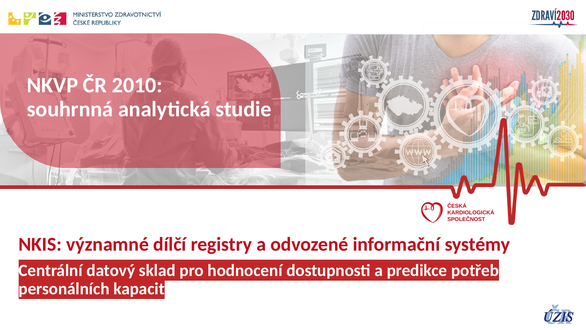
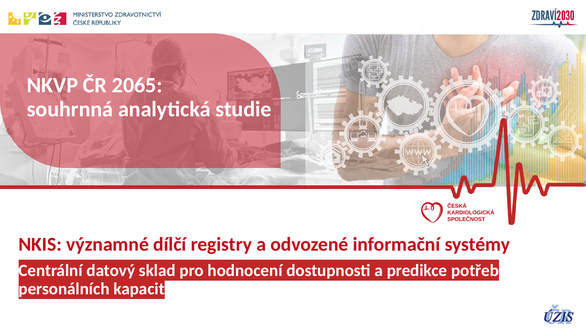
2010: 2010 -> 2065
